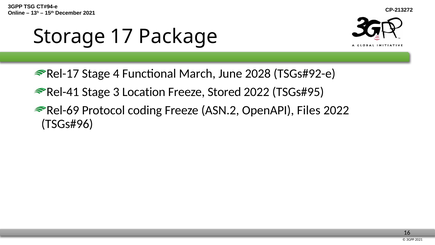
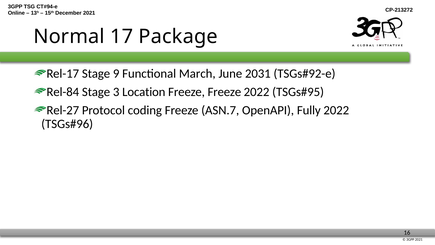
Storage: Storage -> Normal
4: 4 -> 9
2028: 2028 -> 2031
Rel-41: Rel-41 -> Rel-84
Freeze Stored: Stored -> Freeze
Rel-69: Rel-69 -> Rel-27
ASN.2: ASN.2 -> ASN.7
Files: Files -> Fully
